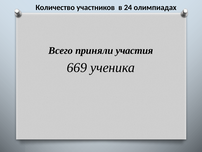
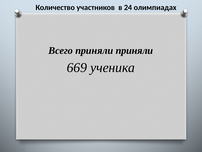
приняли участия: участия -> приняли
